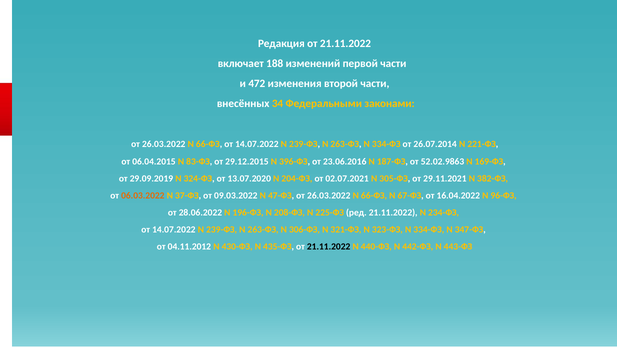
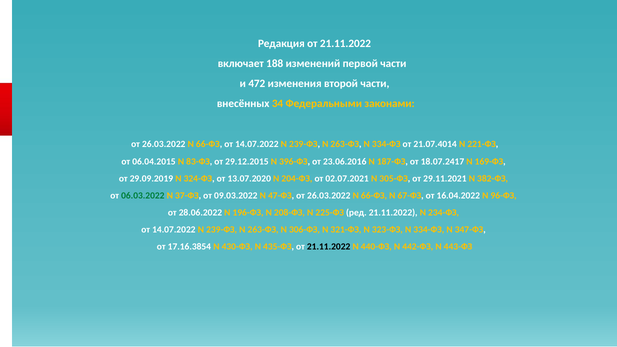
26.07.2014: 26.07.2014 -> 21.07.4014
52.02.9863: 52.02.9863 -> 18.07.2417
06.03.2022 colour: orange -> green
04.11.2012: 04.11.2012 -> 17.16.3854
